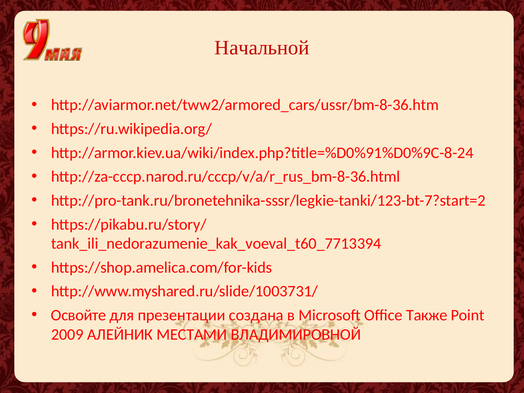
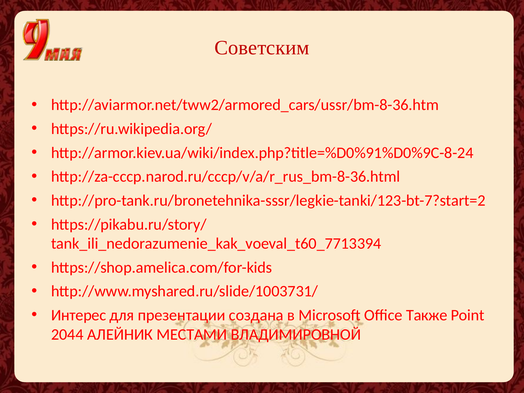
Начальной: Начальной -> Советским
Освойте: Освойте -> Интерес
2009: 2009 -> 2044
